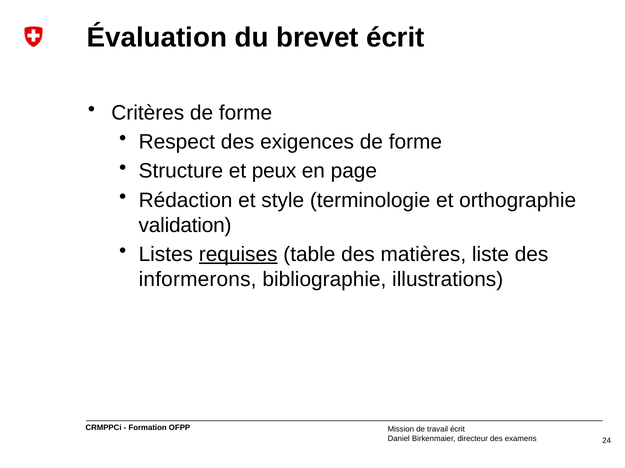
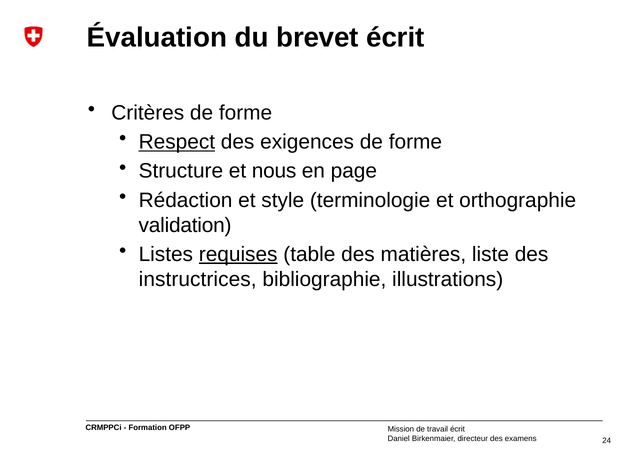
Respect underline: none -> present
peux: peux -> nous
informerons: informerons -> instructrices
